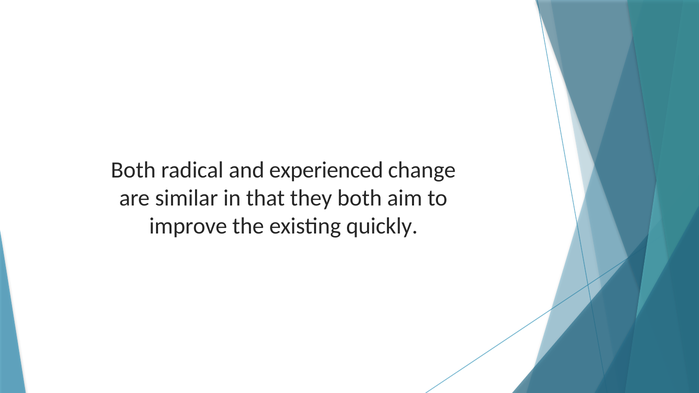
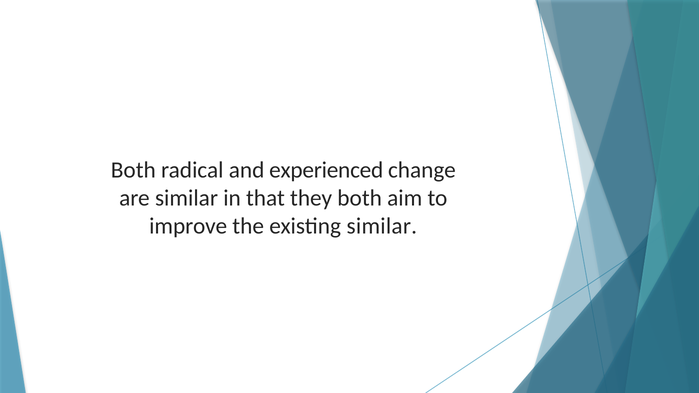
existing quickly: quickly -> similar
